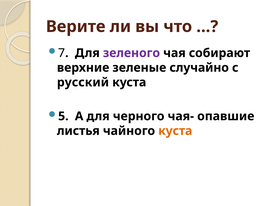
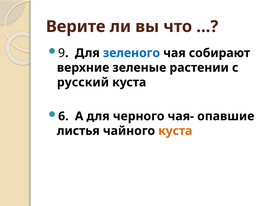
7: 7 -> 9
зеленого colour: purple -> blue
случайно: случайно -> растении
5: 5 -> 6
